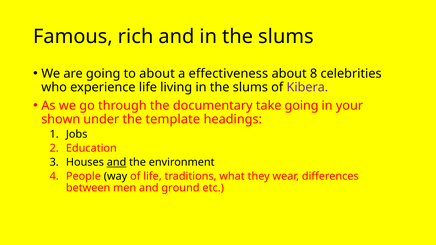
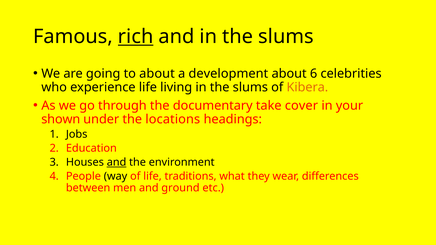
rich underline: none -> present
effectiveness: effectiveness -> development
8: 8 -> 6
Kibera colour: purple -> orange
take going: going -> cover
template: template -> locations
